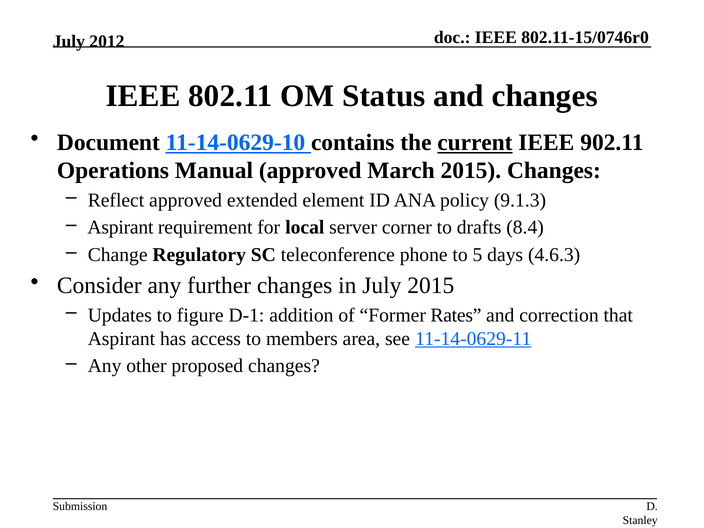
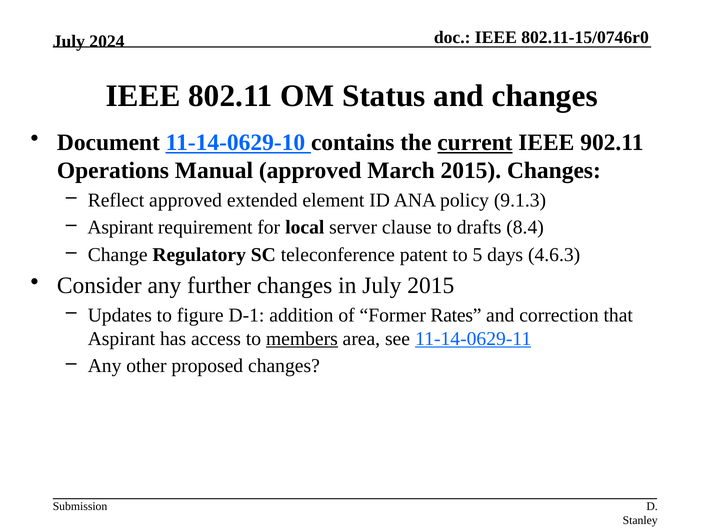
2012: 2012 -> 2024
corner: corner -> clause
phone: phone -> patent
members underline: none -> present
